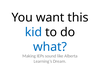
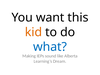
kid colour: blue -> orange
